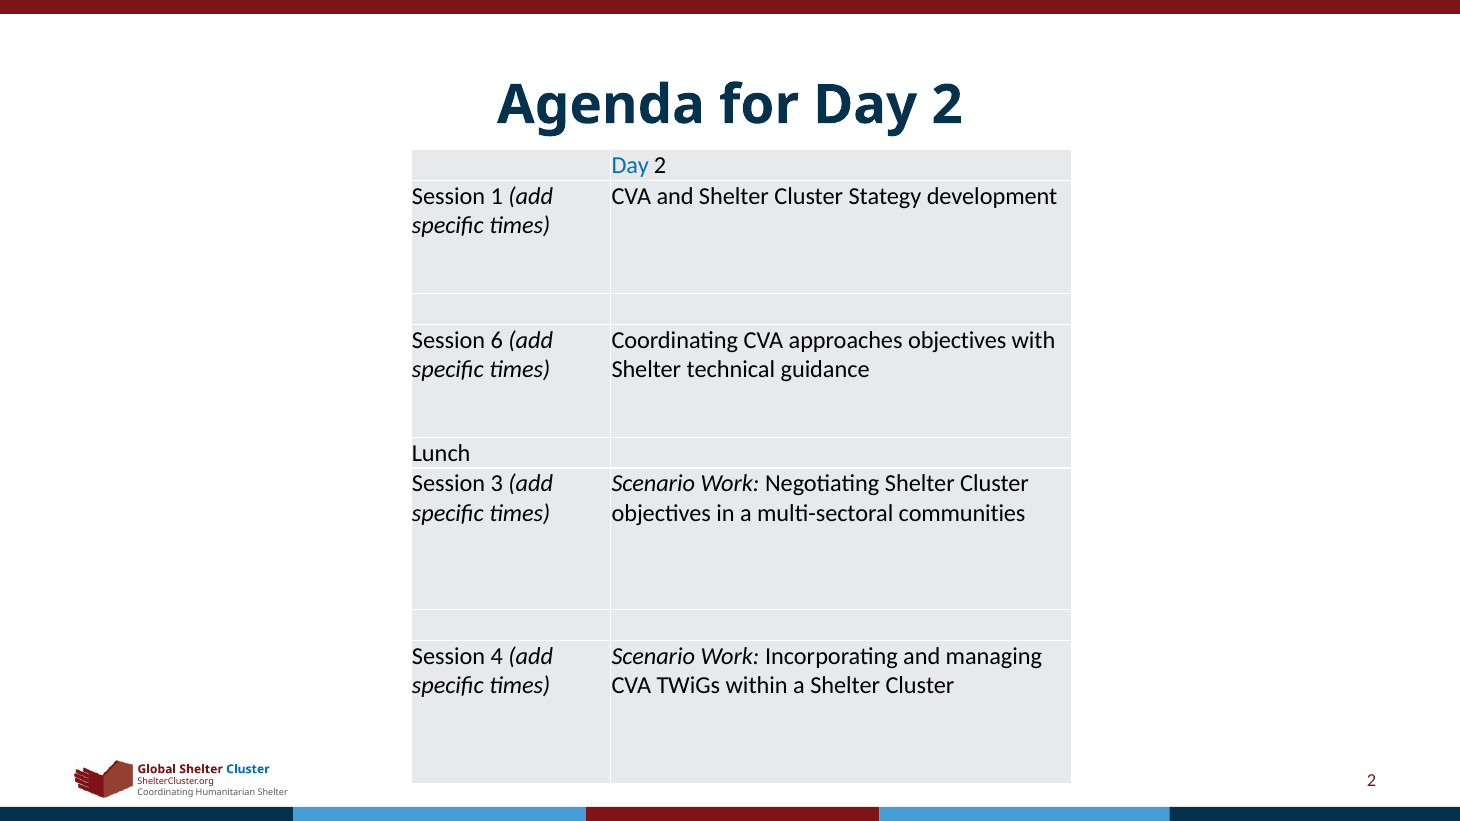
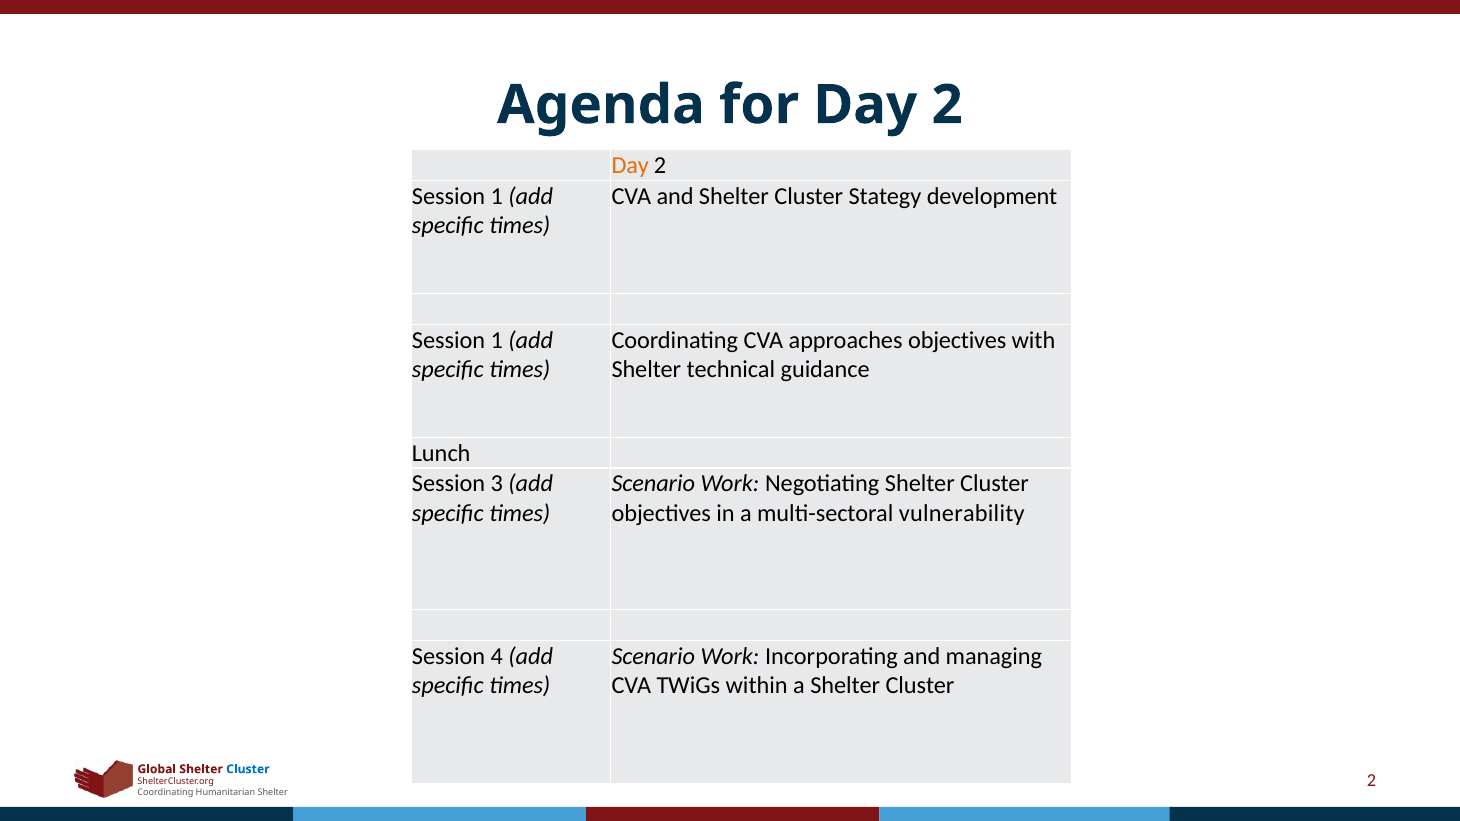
Day at (630, 166) colour: blue -> orange
6 at (497, 340): 6 -> 1
communities: communities -> vulnerability
